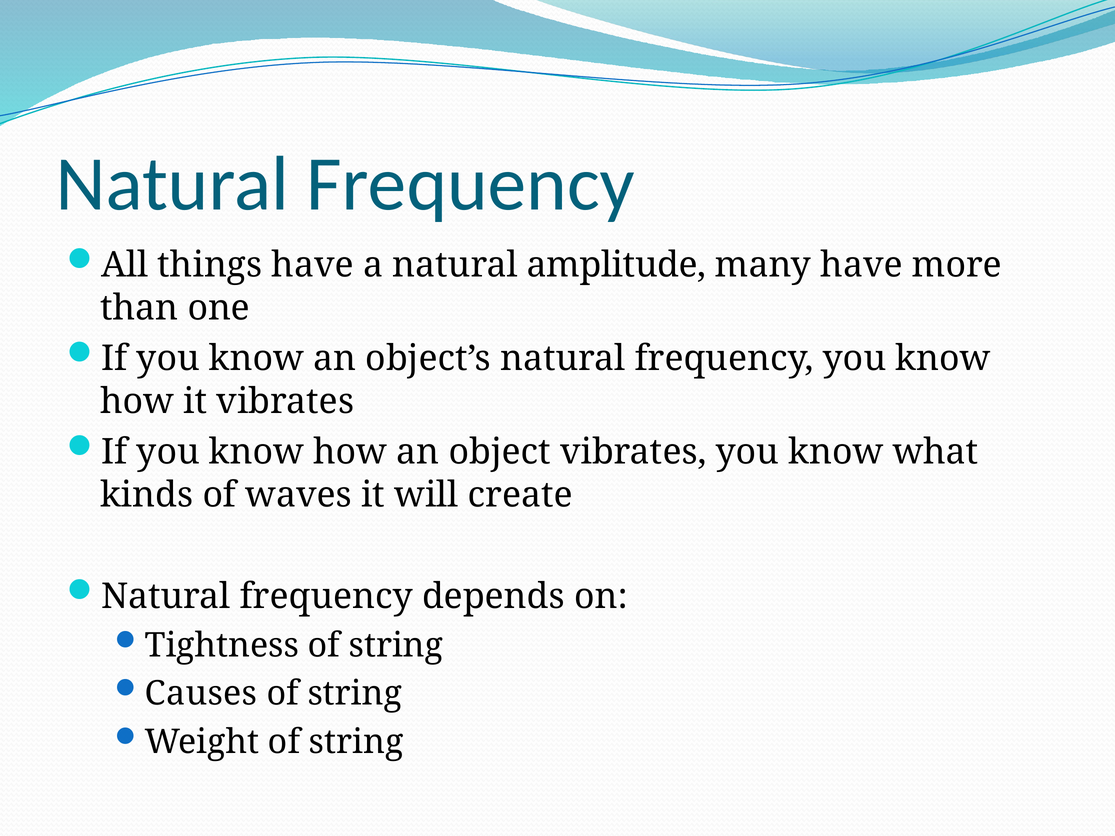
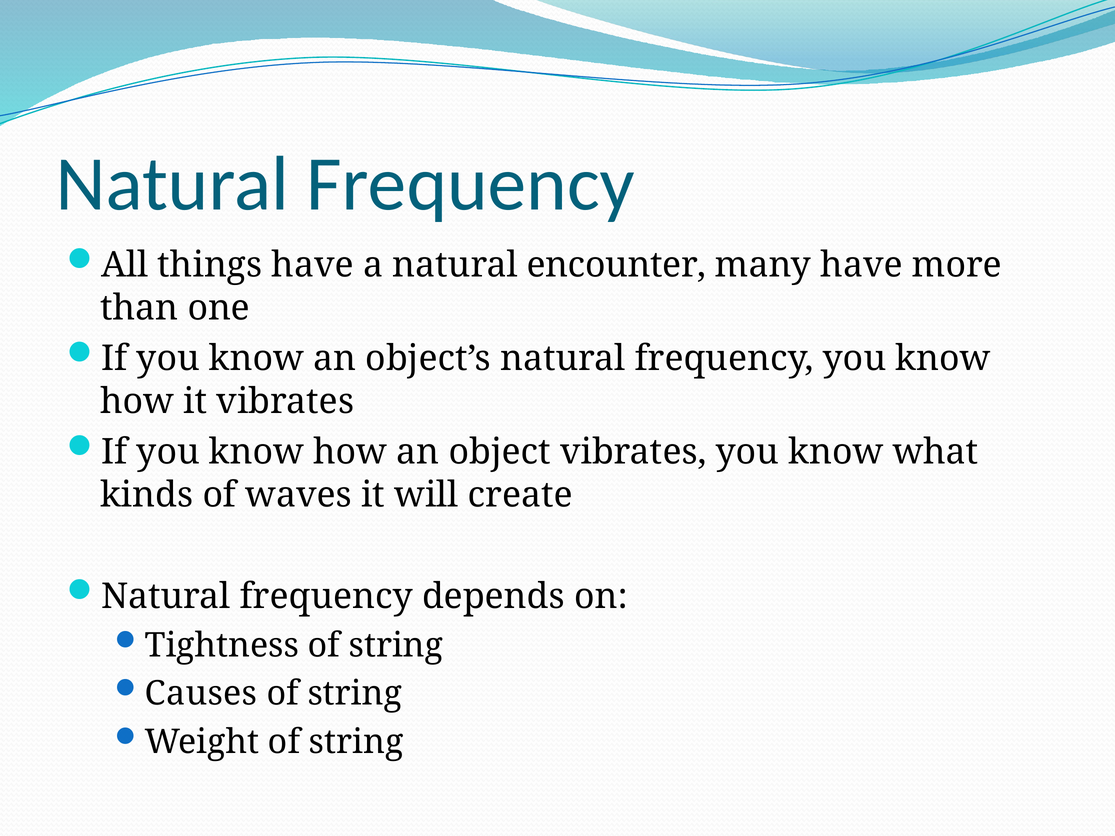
amplitude: amplitude -> encounter
